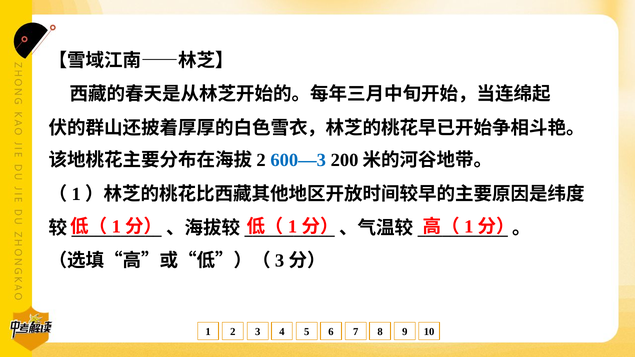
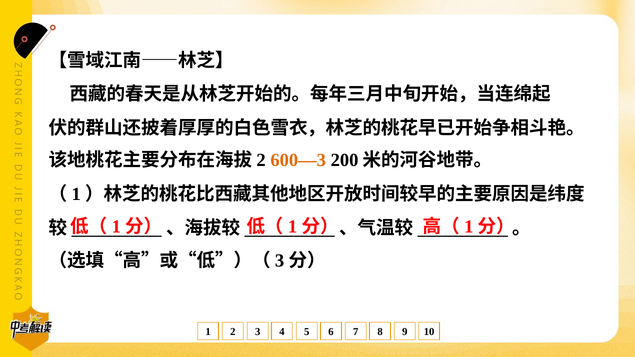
600—3 colour: blue -> orange
